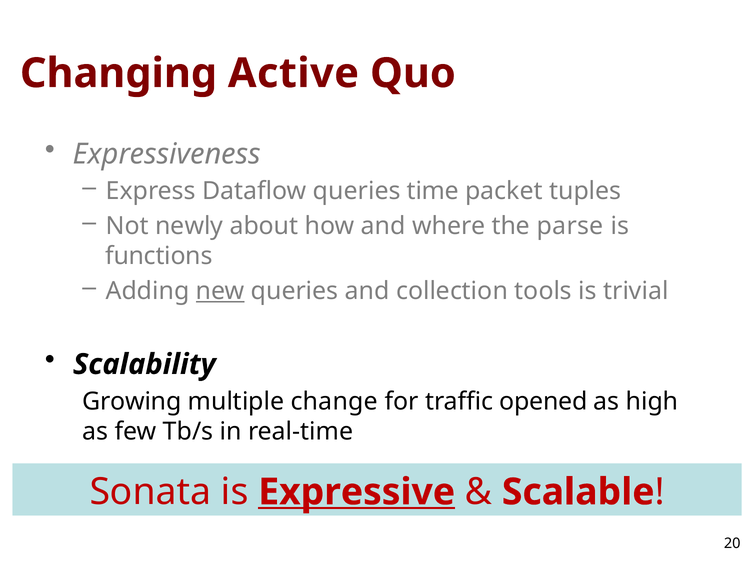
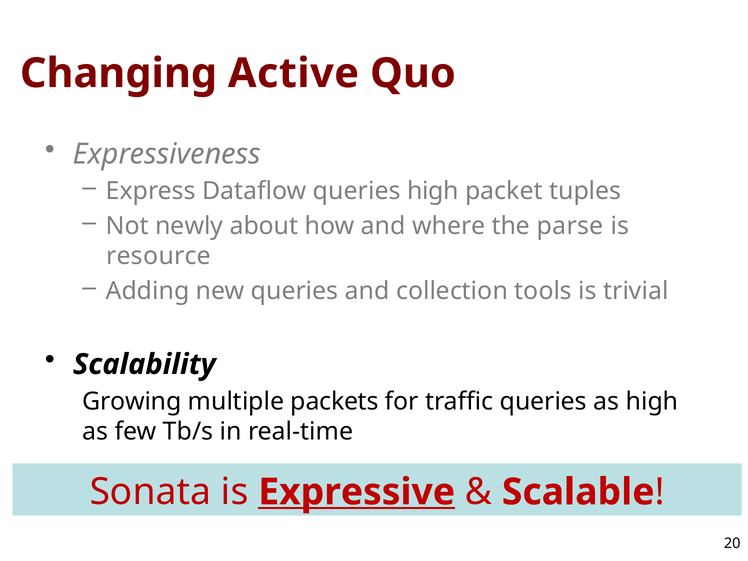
queries time: time -> high
functions: functions -> resource
new underline: present -> none
change: change -> packets
traffic opened: opened -> queries
